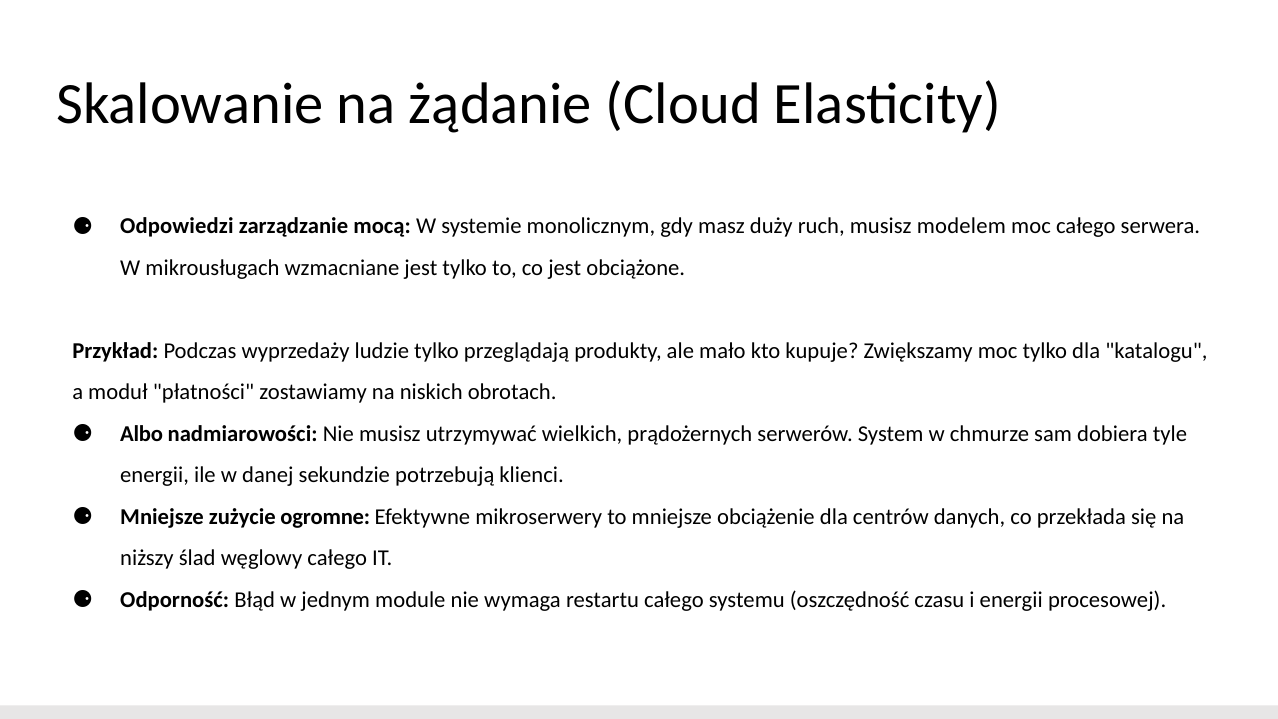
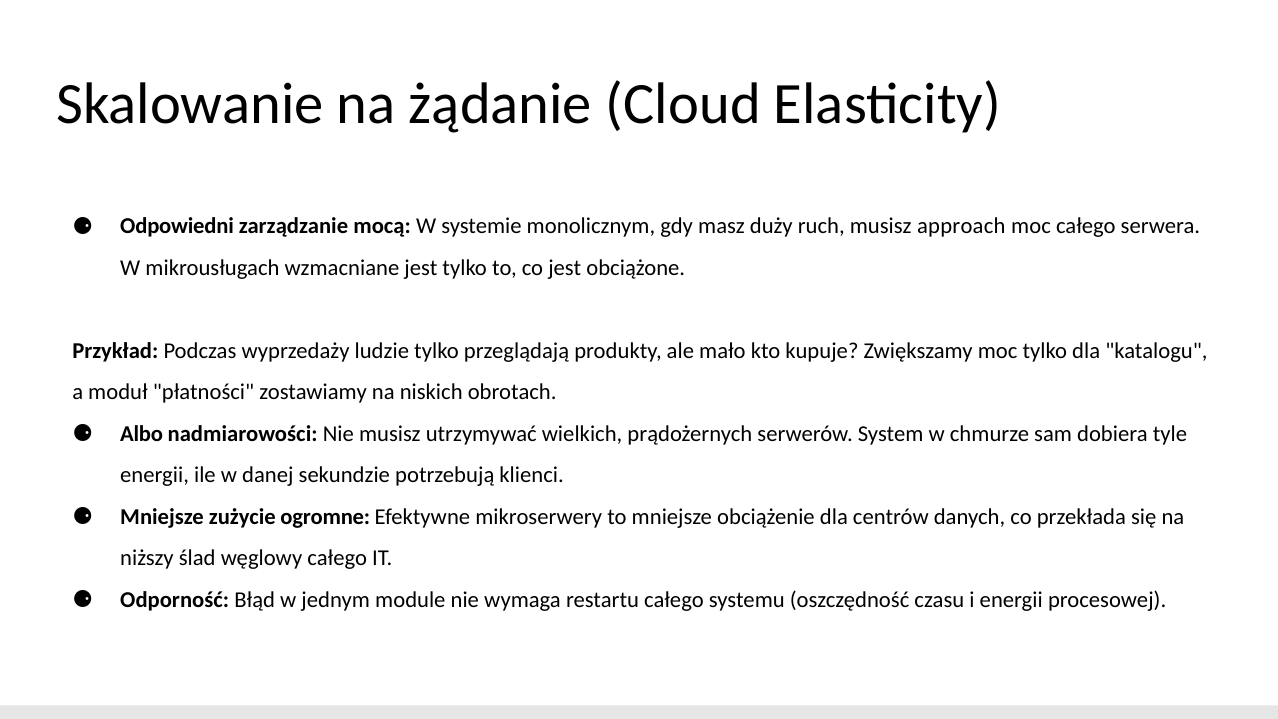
Odpowiedzi: Odpowiedzi -> Odpowiedni
modelem: modelem -> approach
